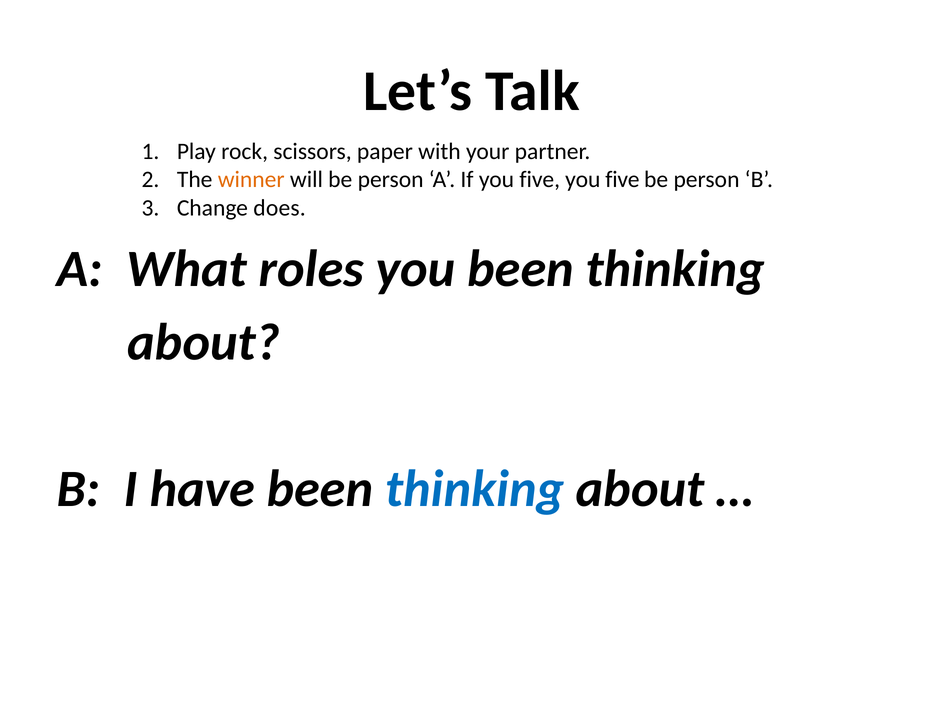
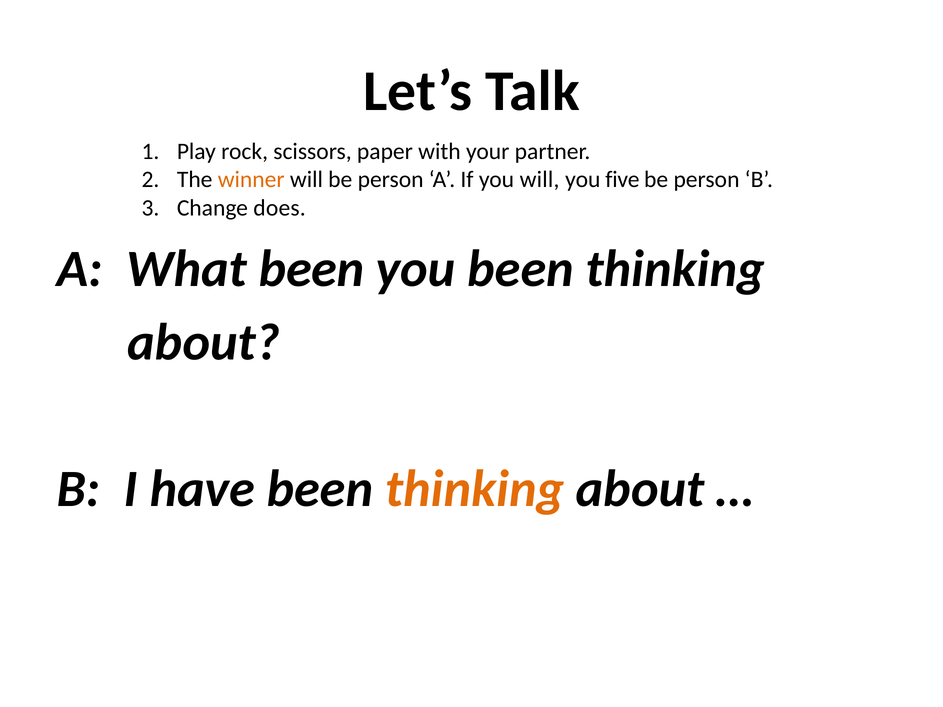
If you five: five -> will
What roles: roles -> been
thinking at (475, 489) colour: blue -> orange
